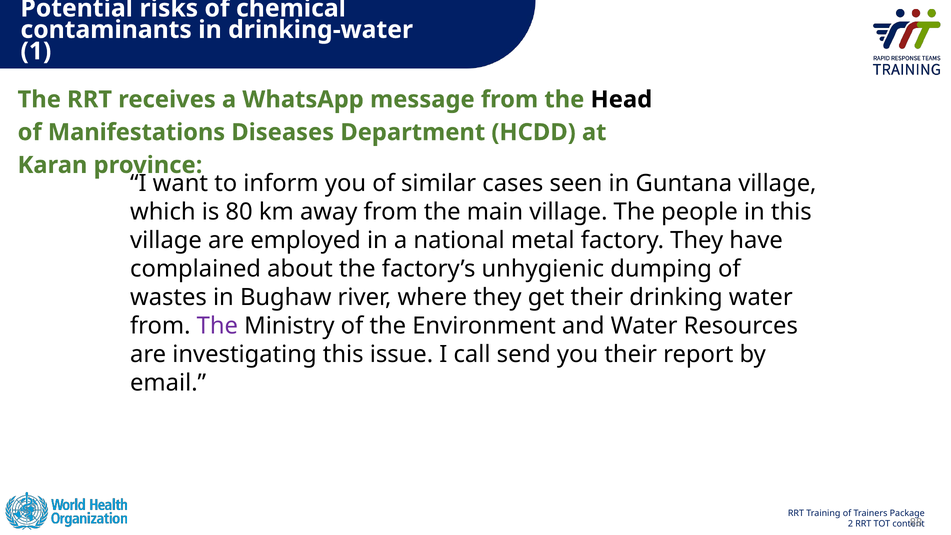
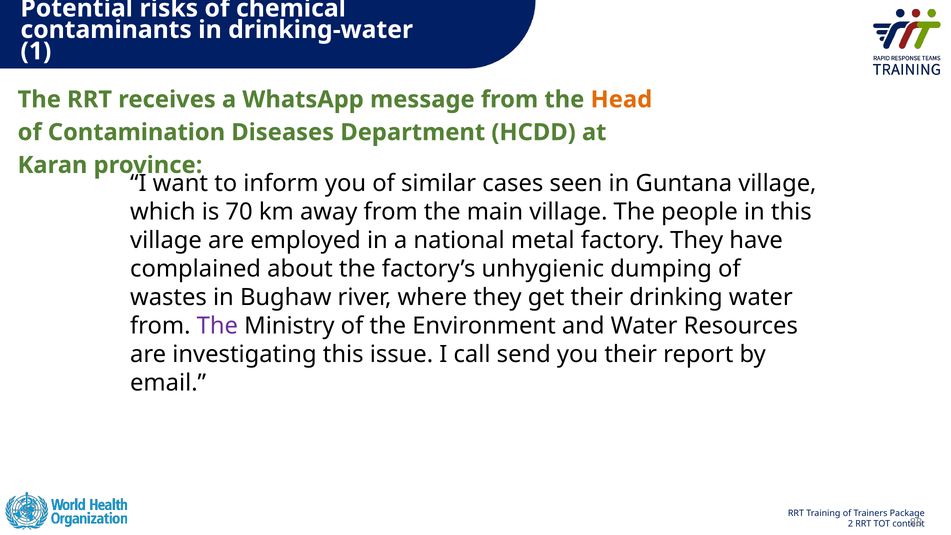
Head colour: black -> orange
Manifestations: Manifestations -> Contamination
80: 80 -> 70
